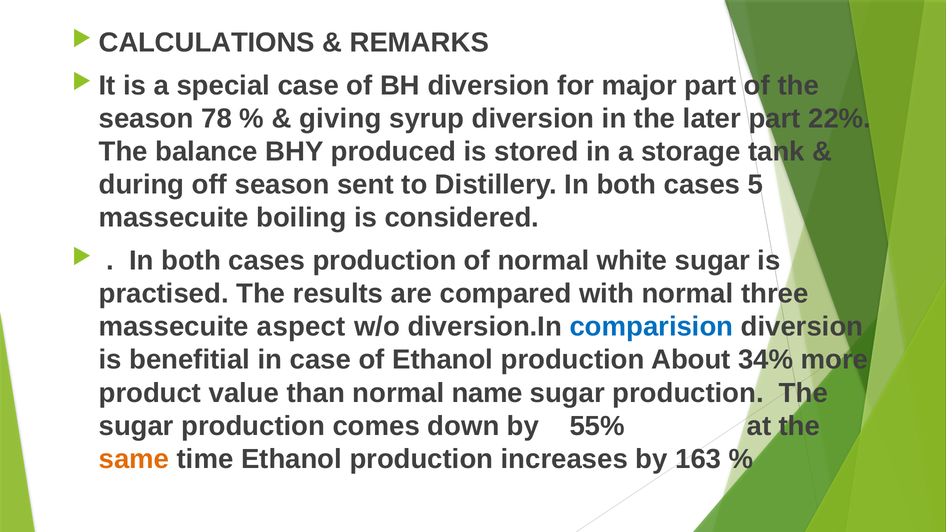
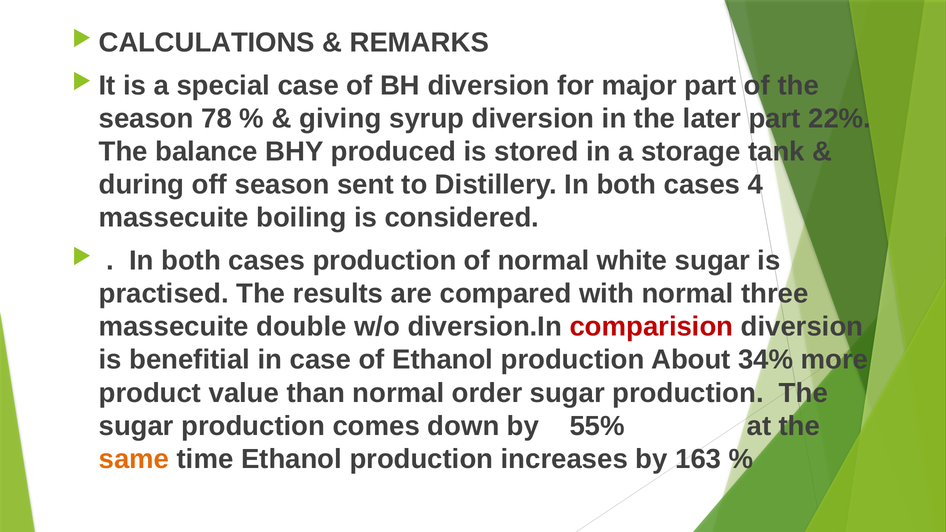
5: 5 -> 4
aspect: aspect -> double
comparision colour: blue -> red
name: name -> order
